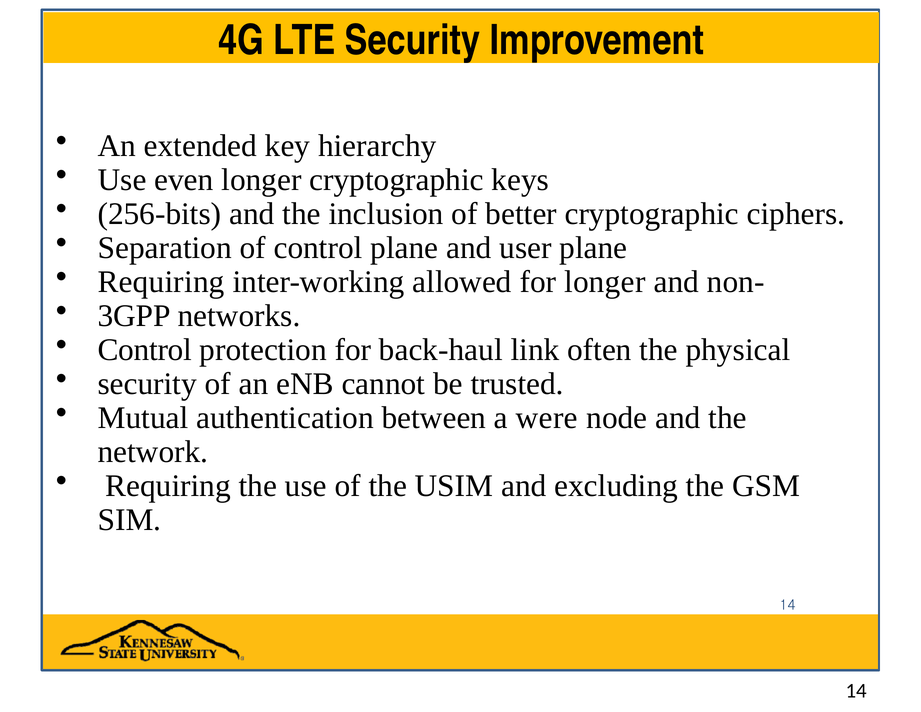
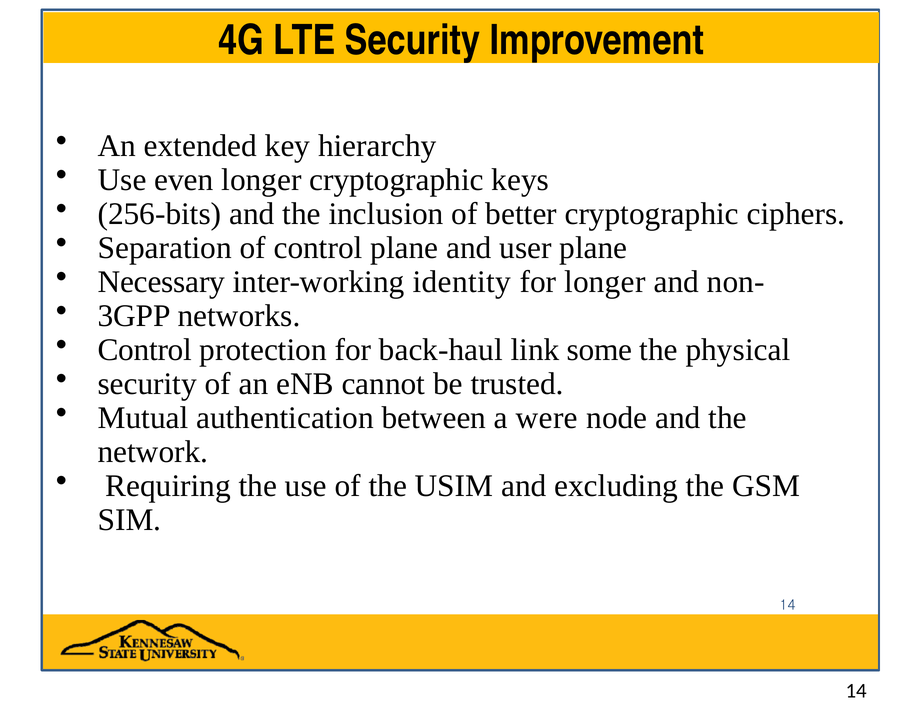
Requiring at (161, 282): Requiring -> Necessary
allowed: allowed -> identity
often: often -> some
